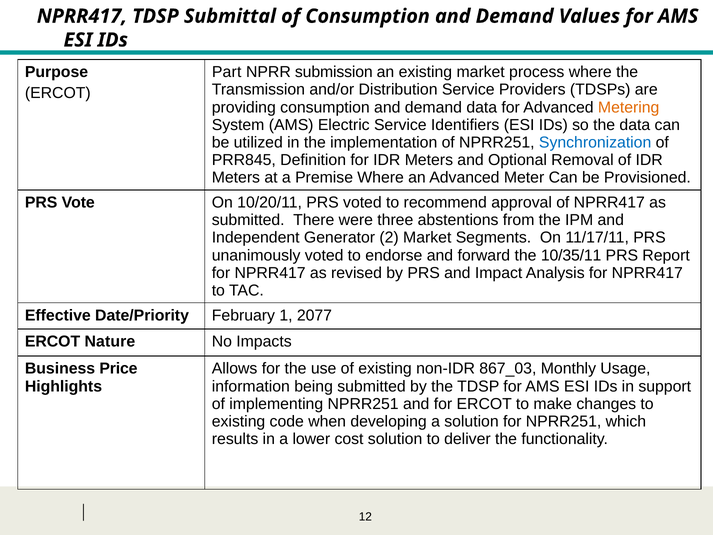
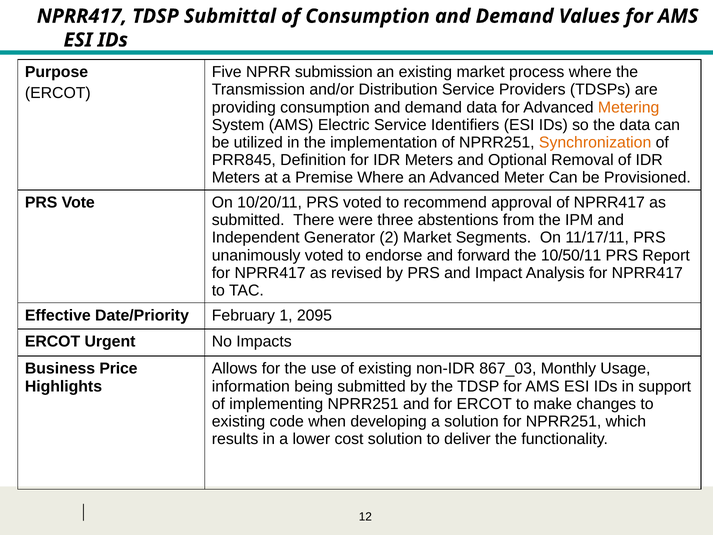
Part: Part -> Five
Synchronization colour: blue -> orange
10/35/11: 10/35/11 -> 10/50/11
2077: 2077 -> 2095
Nature: Nature -> Urgent
